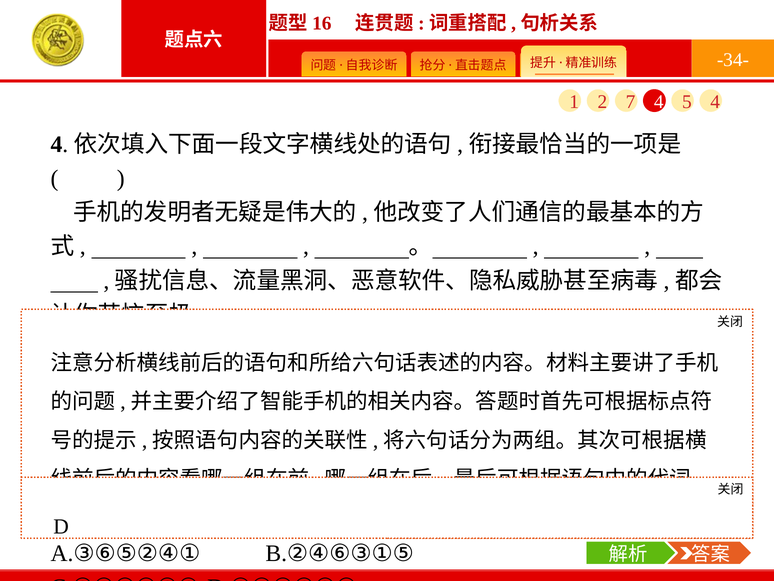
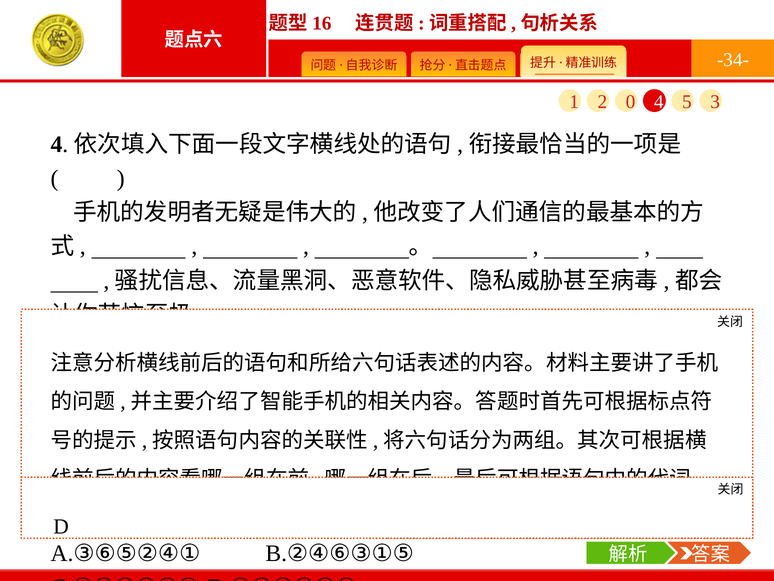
7: 7 -> 0
5 4: 4 -> 3
